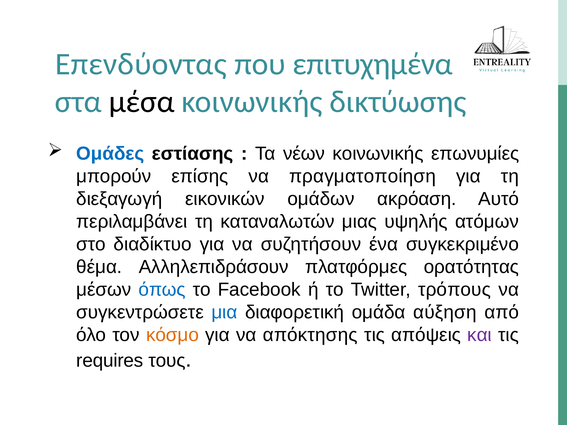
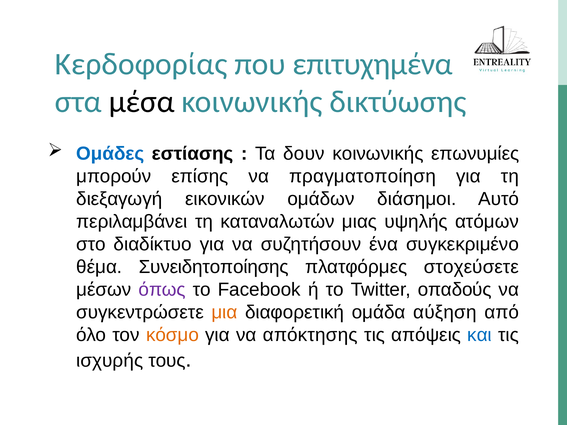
Επενδύοντας: Επενδύοντας -> Κερδοφορίας
νέων: νέων -> δουν
ακρόαση: ακρόαση -> διάσημοι
Αλληλεπιδράσουν: Αλληλεπιδράσουν -> Συνειδητοποίησης
ορατότητας: ορατότητας -> στοχεύσετε
όπως colour: blue -> purple
τρόπους: τρόπους -> οπαδούς
μια colour: blue -> orange
και colour: purple -> blue
requires: requires -> ισχυρής
